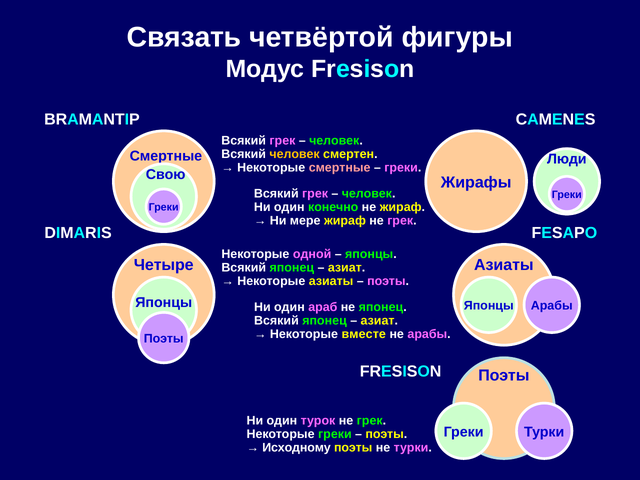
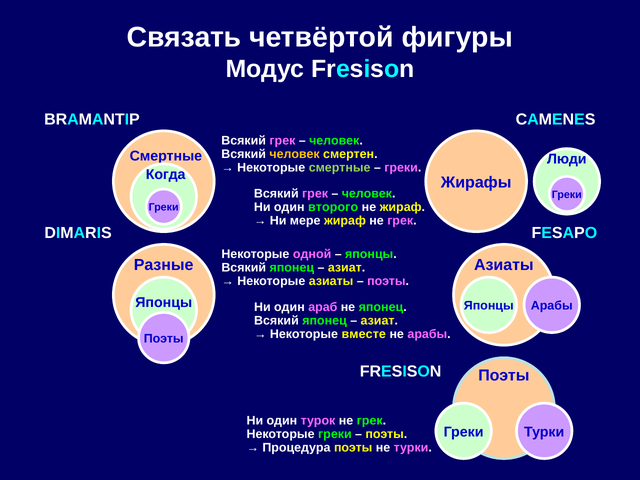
смертные at (340, 168) colour: pink -> light green
Свою: Свою -> Когда
конечно: конечно -> второго
Четыре: Четыре -> Разные
Исходному: Исходному -> Процедура
